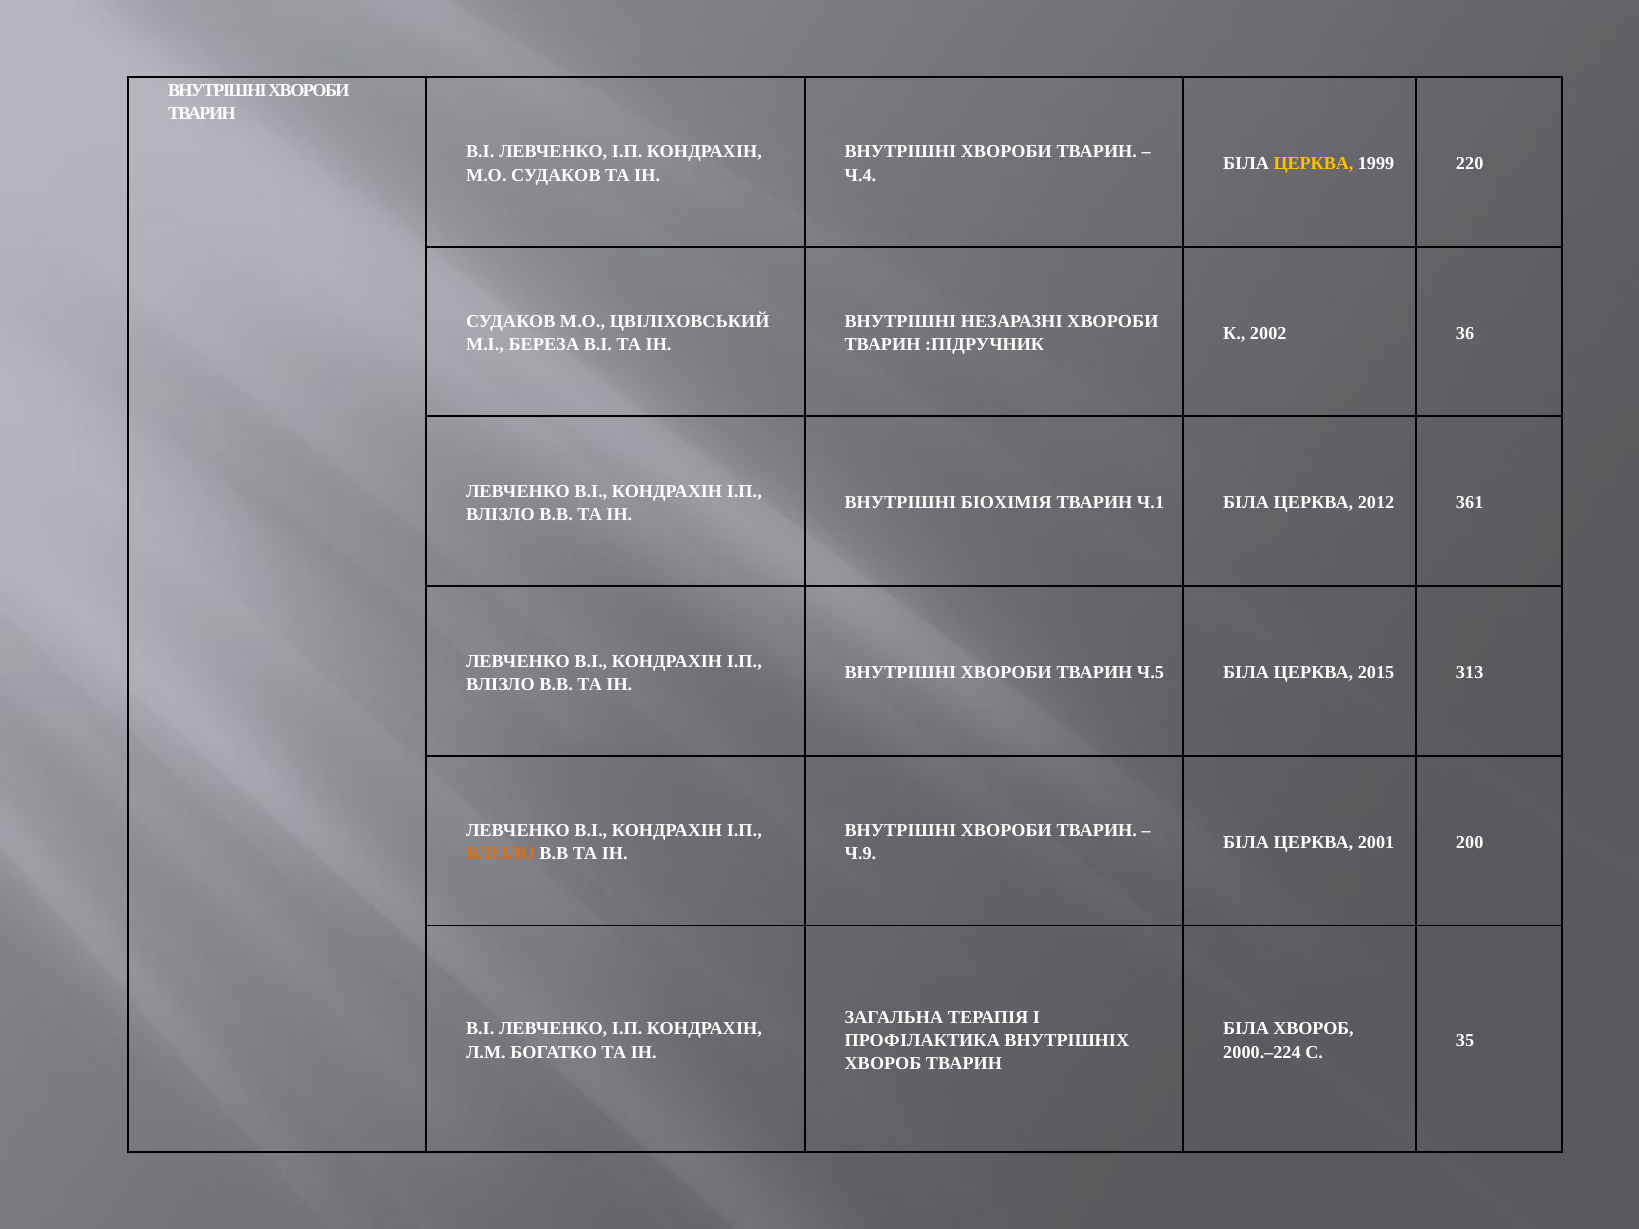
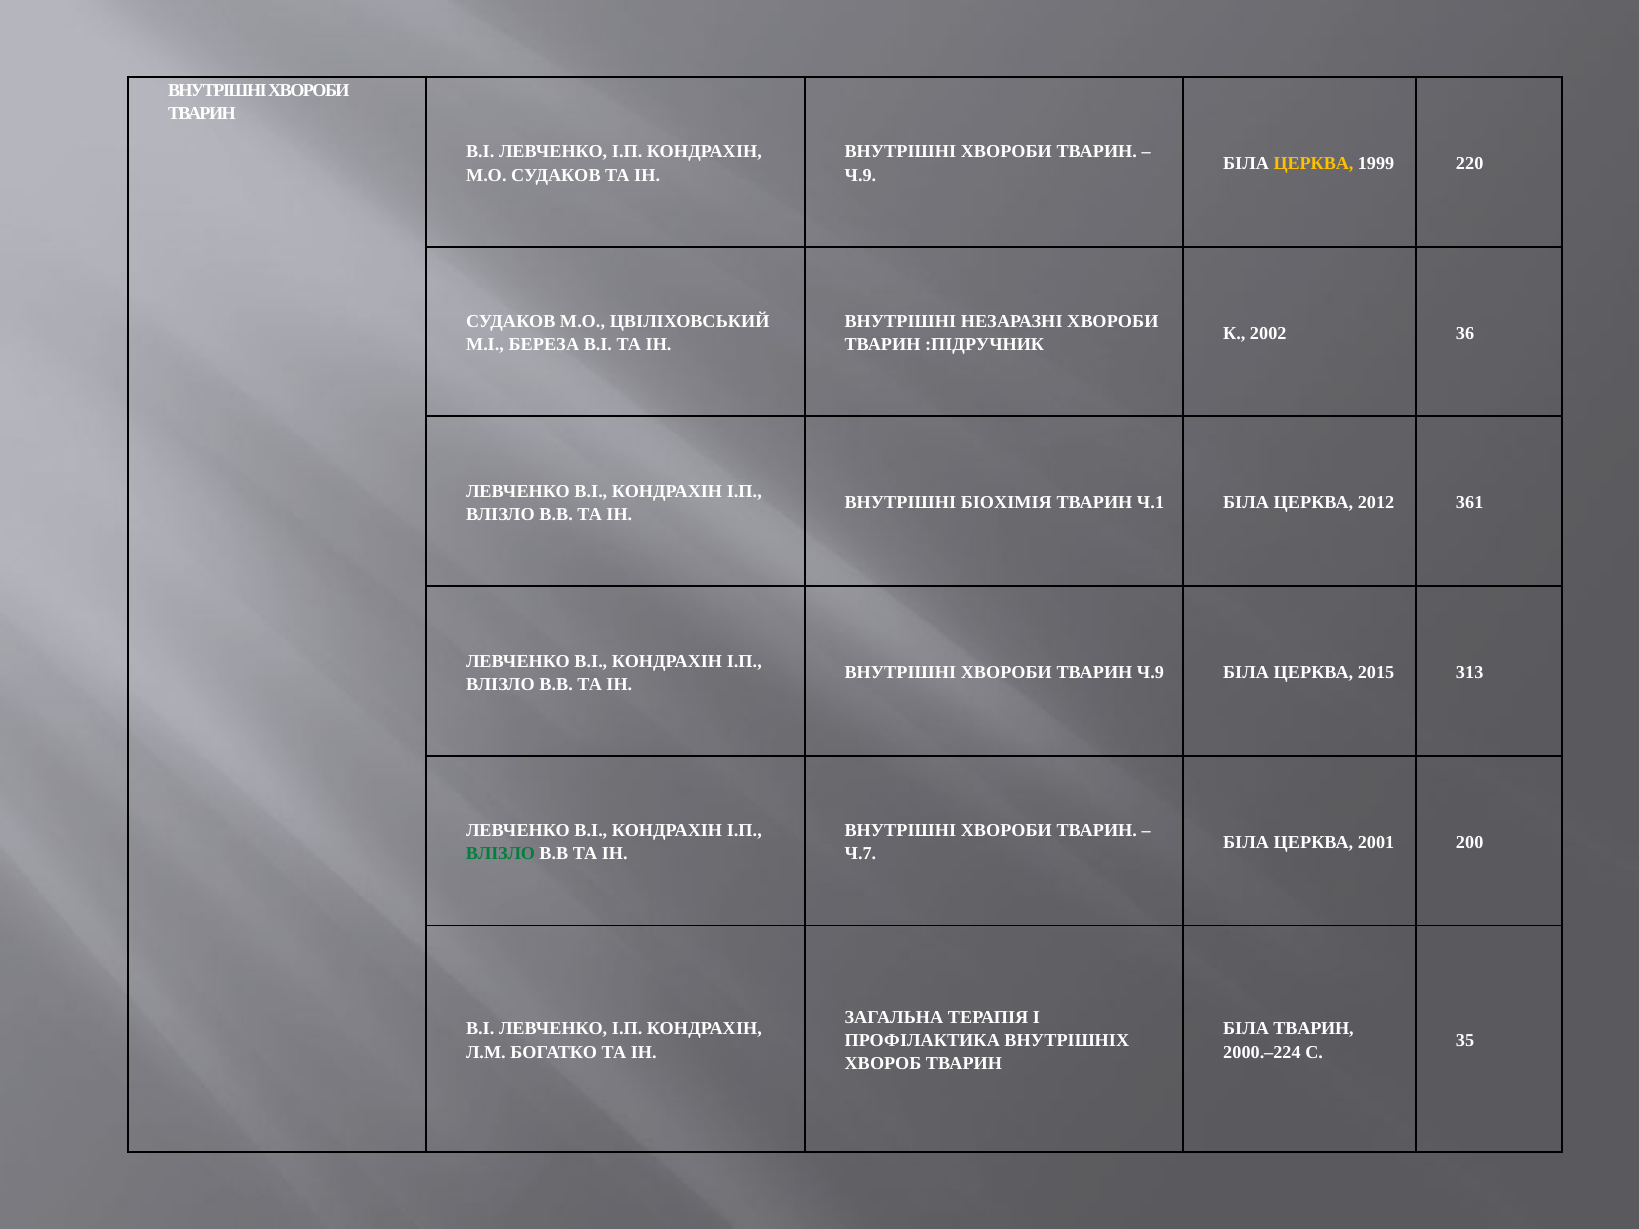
Ч.4 at (860, 175): Ч.4 -> Ч.9
ТВАРИН Ч.5: Ч.5 -> Ч.9
ВЛІЗЛО at (501, 854) colour: orange -> green
Ч.9: Ч.9 -> Ч.7
БІЛА ХВОРОБ: ХВОРОБ -> ТВАРИН
